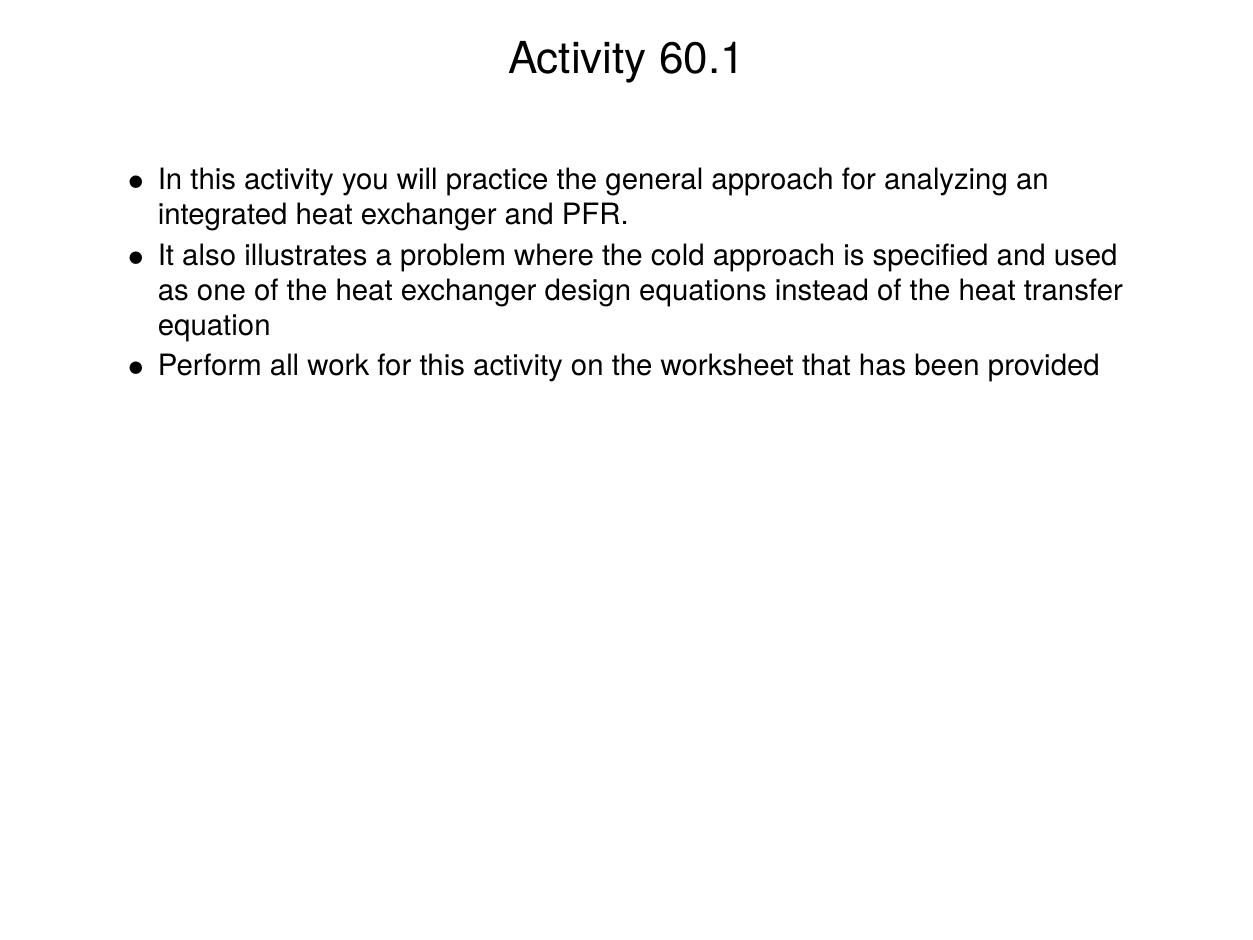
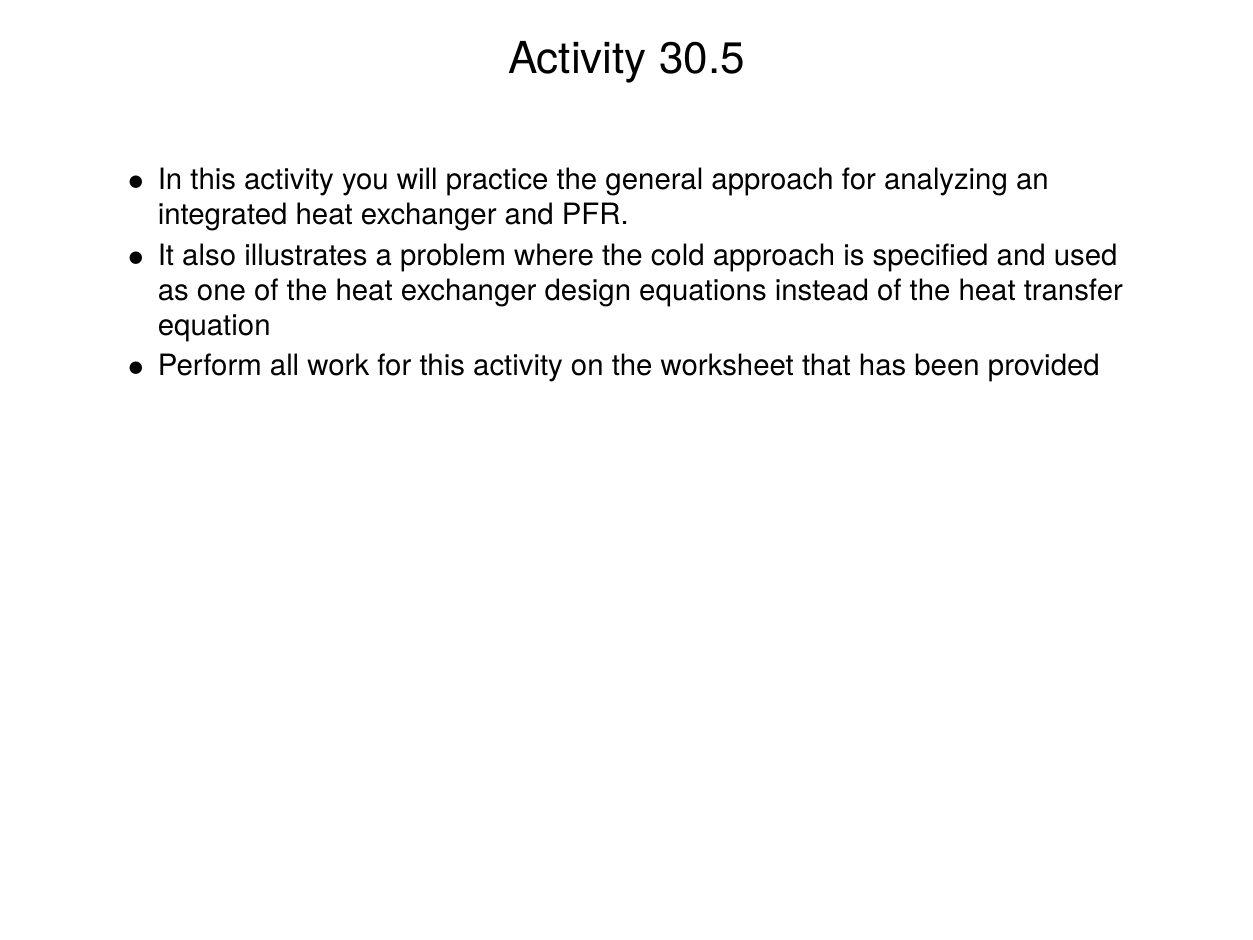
60.1: 60.1 -> 30.5
